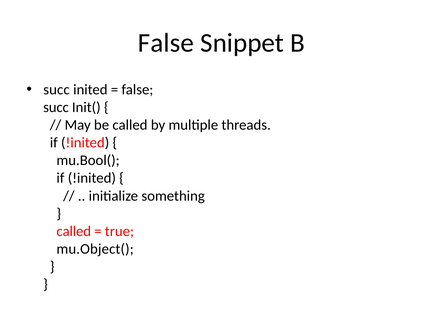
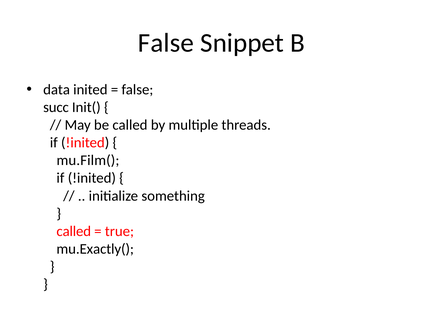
succ at (56, 90): succ -> data
mu.Bool(: mu.Bool( -> mu.Film(
mu.Object(: mu.Object( -> mu.Exactly(
